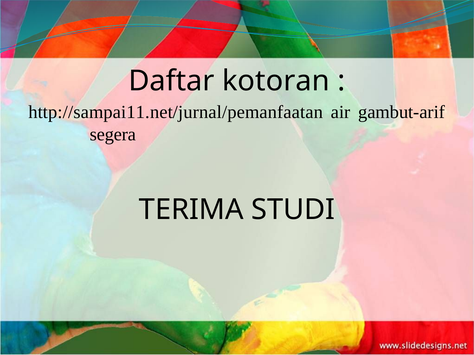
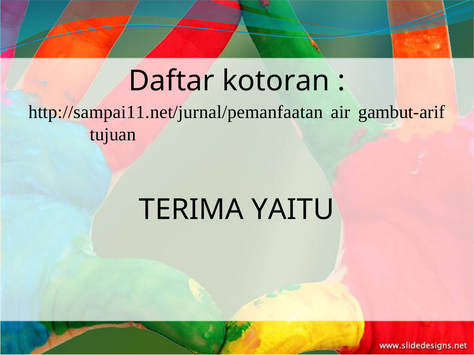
segera: segera -> tujuan
STUDI: STUDI -> YAITU
